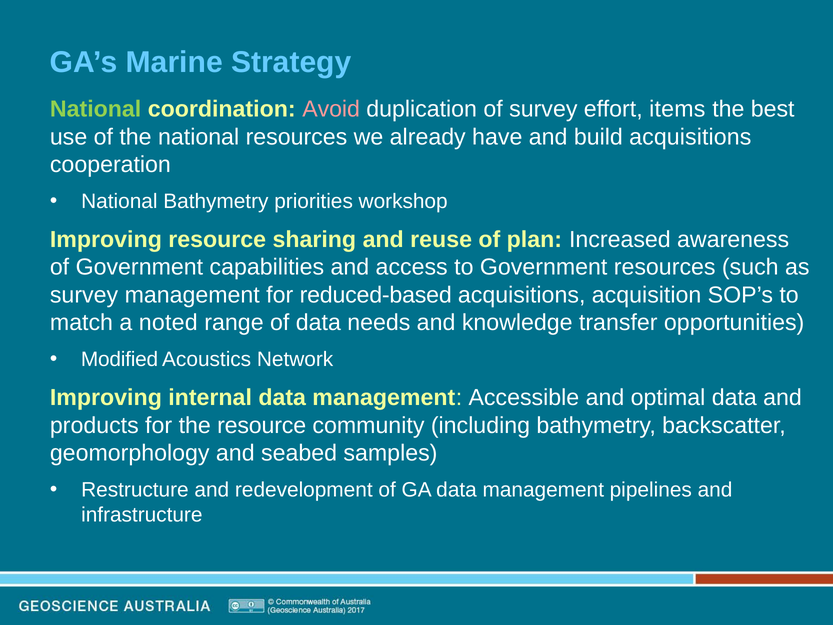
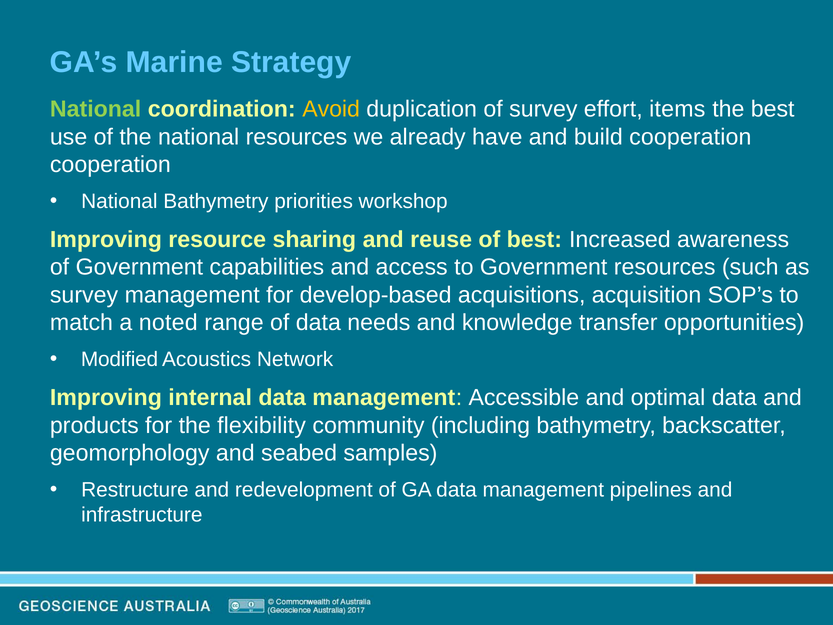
Avoid colour: pink -> yellow
build acquisitions: acquisitions -> cooperation
of plan: plan -> best
reduced-based: reduced-based -> develop-based
the resource: resource -> flexibility
